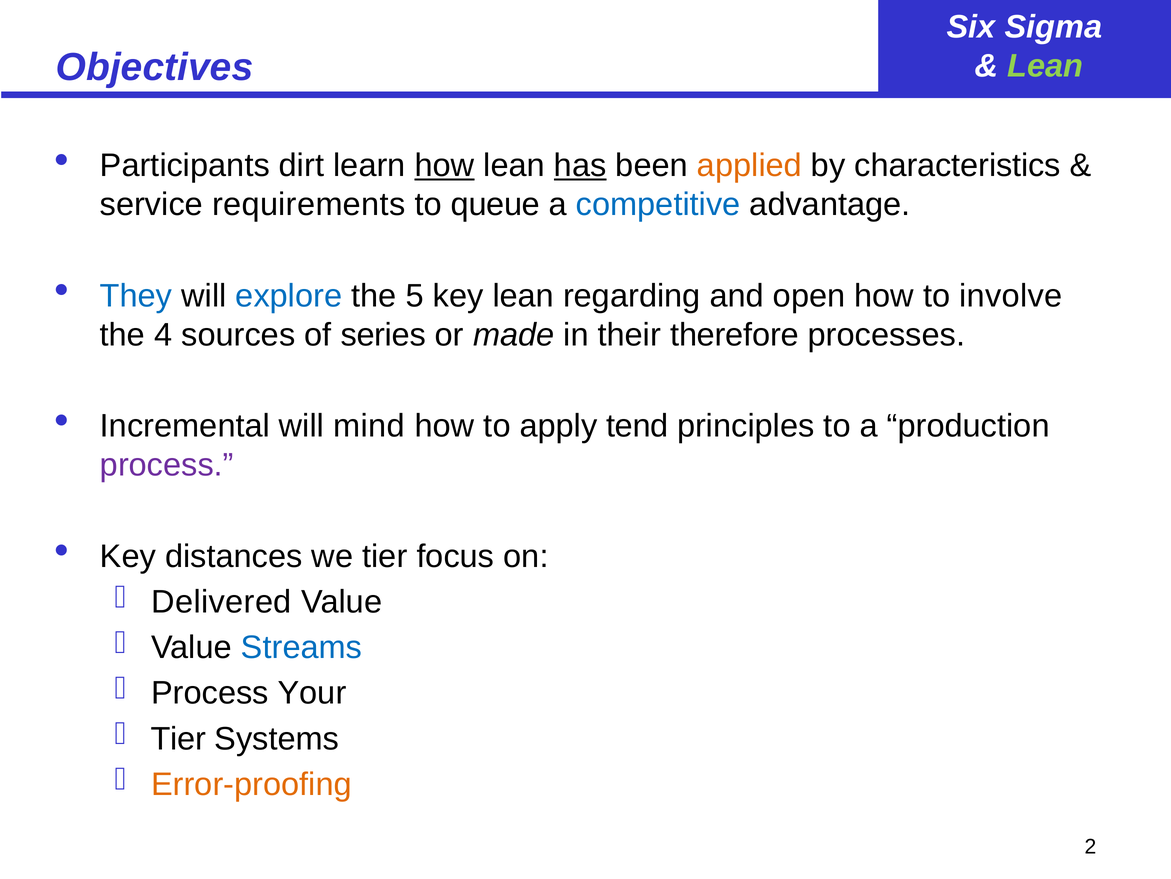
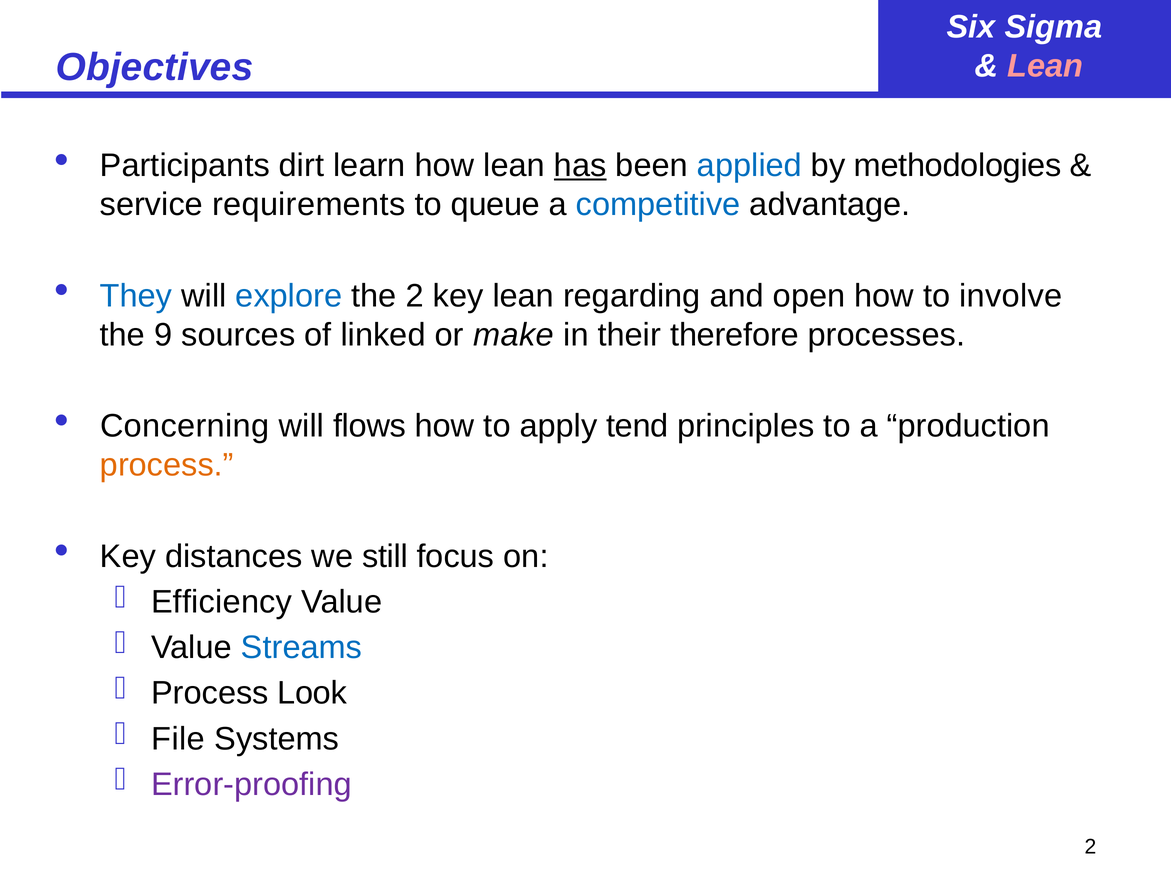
Lean at (1045, 66) colour: light green -> pink
how at (444, 166) underline: present -> none
applied colour: orange -> blue
characteristics: characteristics -> methodologies
the 5: 5 -> 2
4: 4 -> 9
series: series -> linked
made: made -> make
Incremental: Incremental -> Concerning
mind: mind -> flows
process at (167, 465) colour: purple -> orange
we tier: tier -> still
Delivered: Delivered -> Efficiency
Your: Your -> Look
Tier at (178, 738): Tier -> File
Error-proofing colour: orange -> purple
